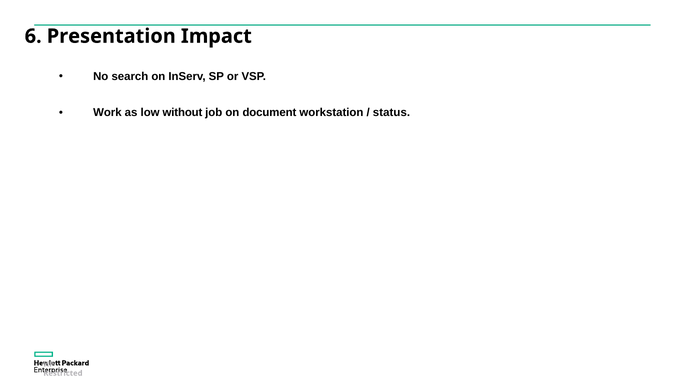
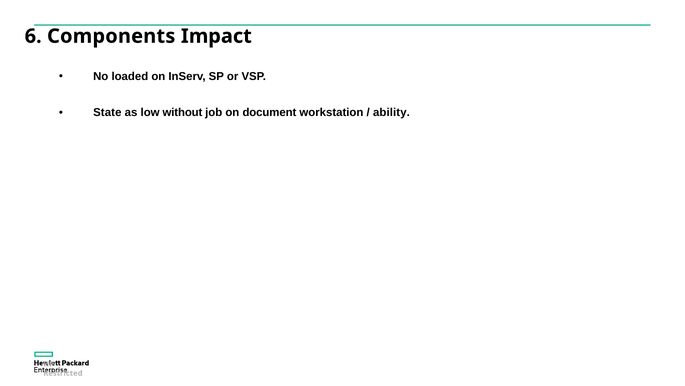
Presentation: Presentation -> Components
search: search -> loaded
Work: Work -> State
status: status -> ability
